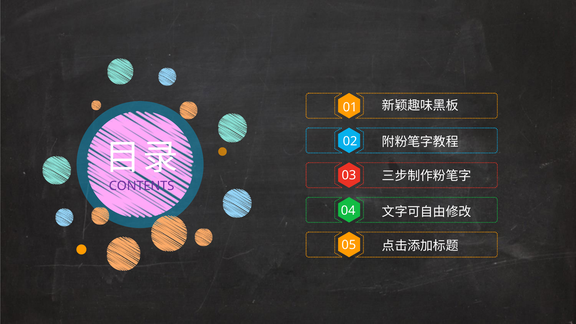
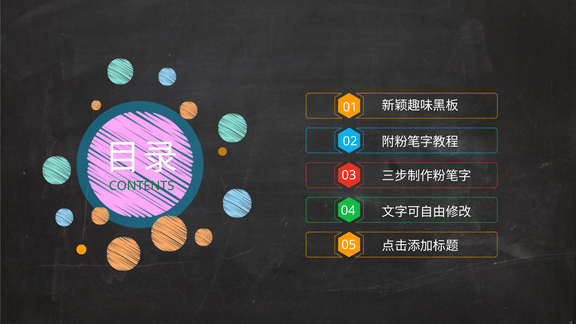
CONTENTS colour: purple -> green
